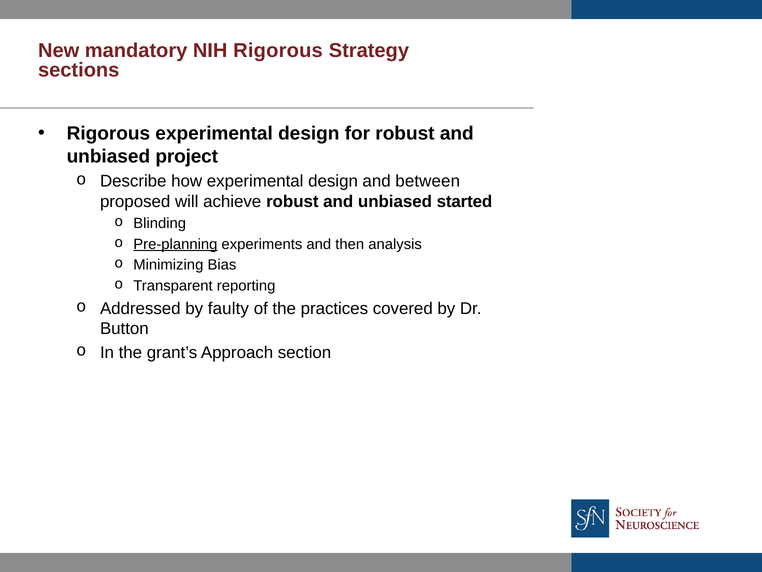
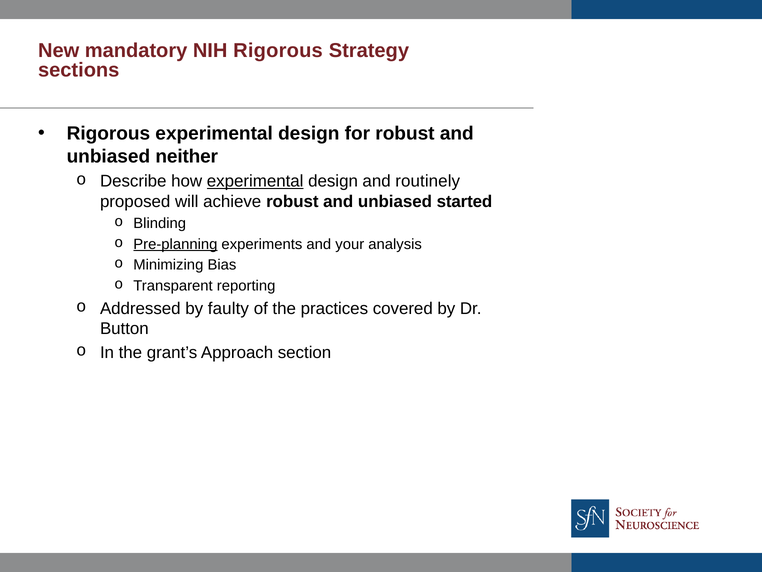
project: project -> neither
experimental at (255, 181) underline: none -> present
between: between -> routinely
then: then -> your
